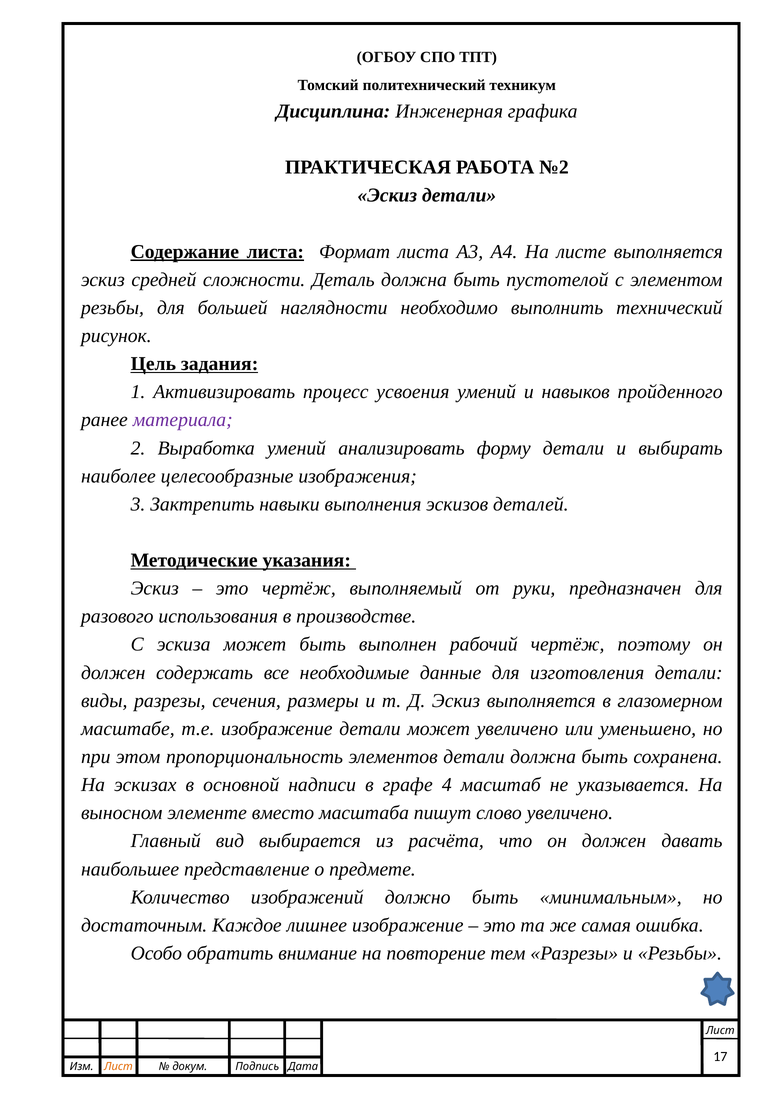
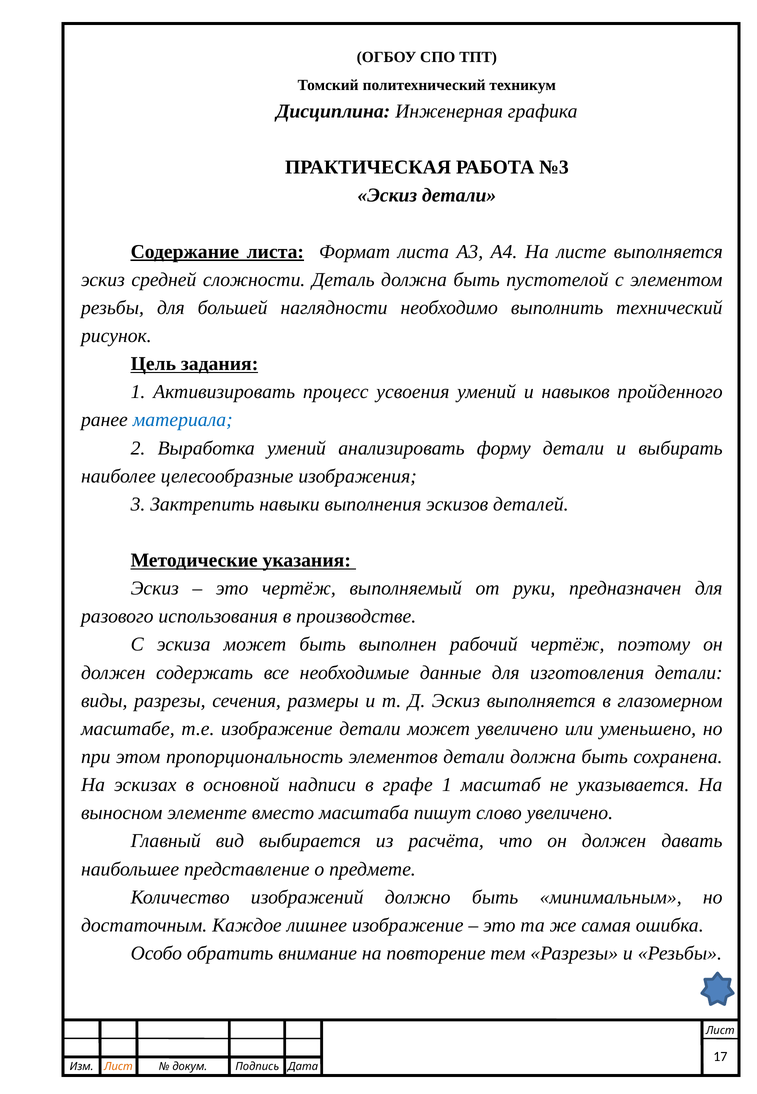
№2: №2 -> №3
материала colour: purple -> blue
графе 4: 4 -> 1
